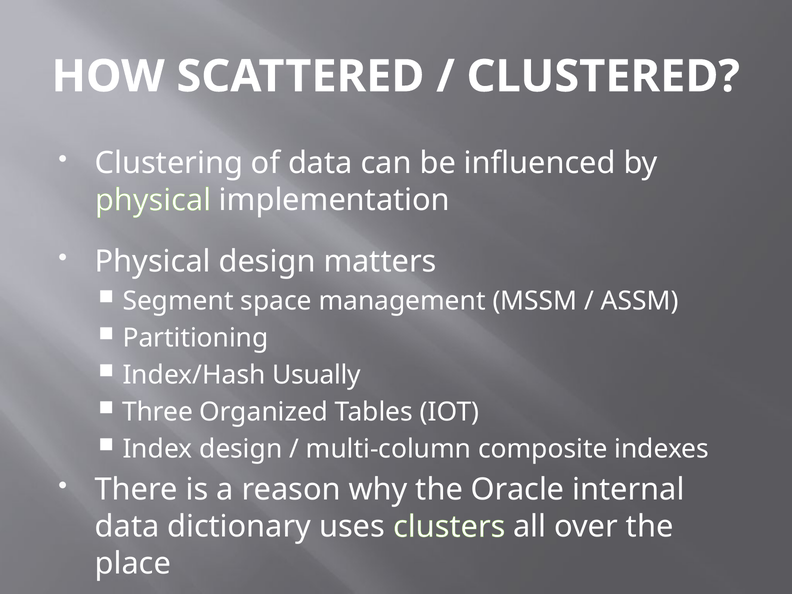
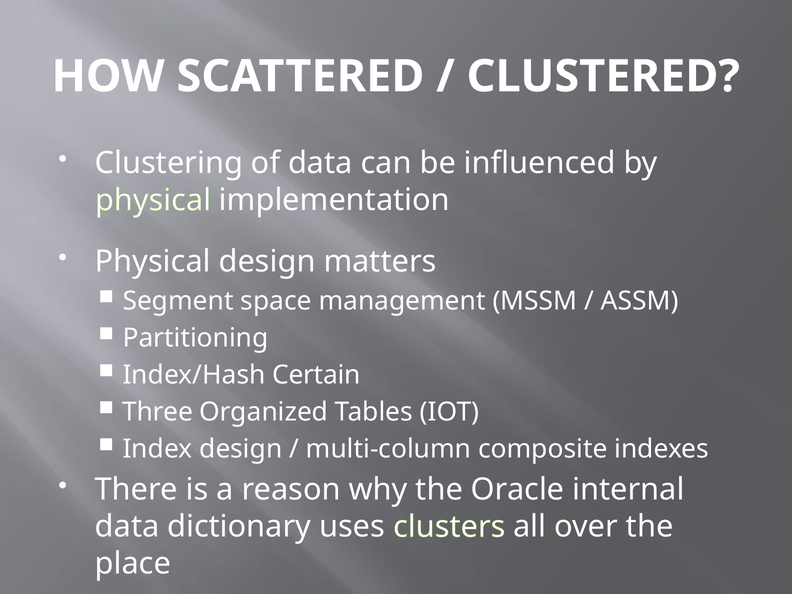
Usually: Usually -> Certain
